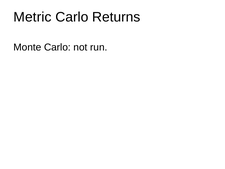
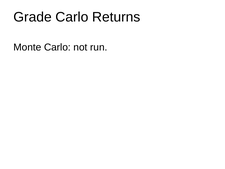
Metric: Metric -> Grade
